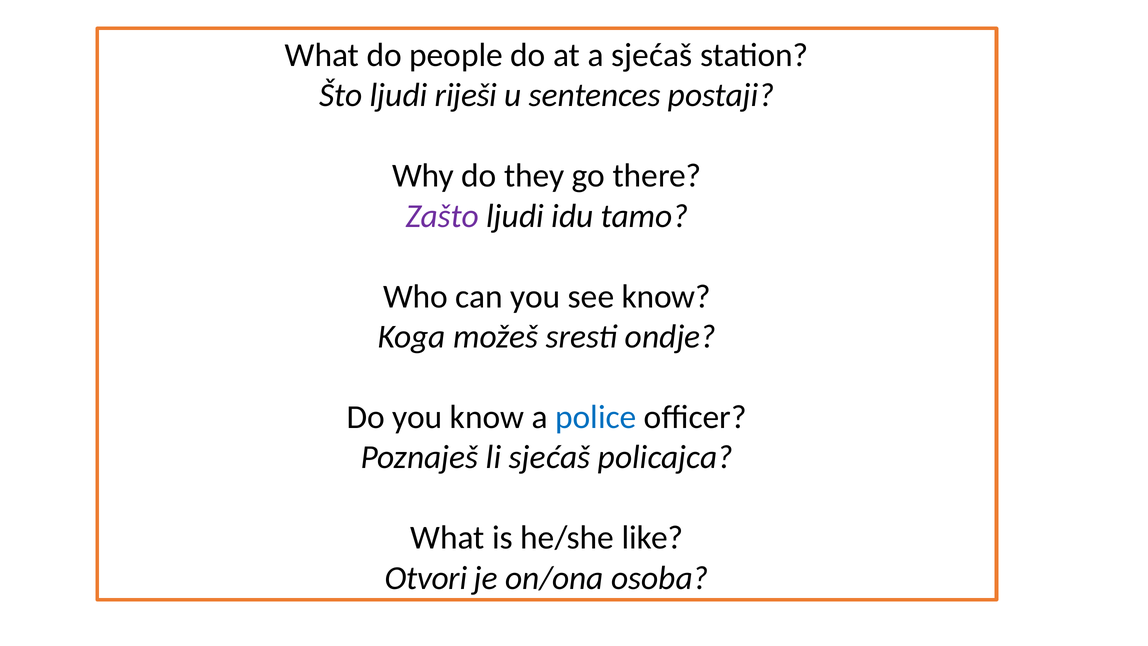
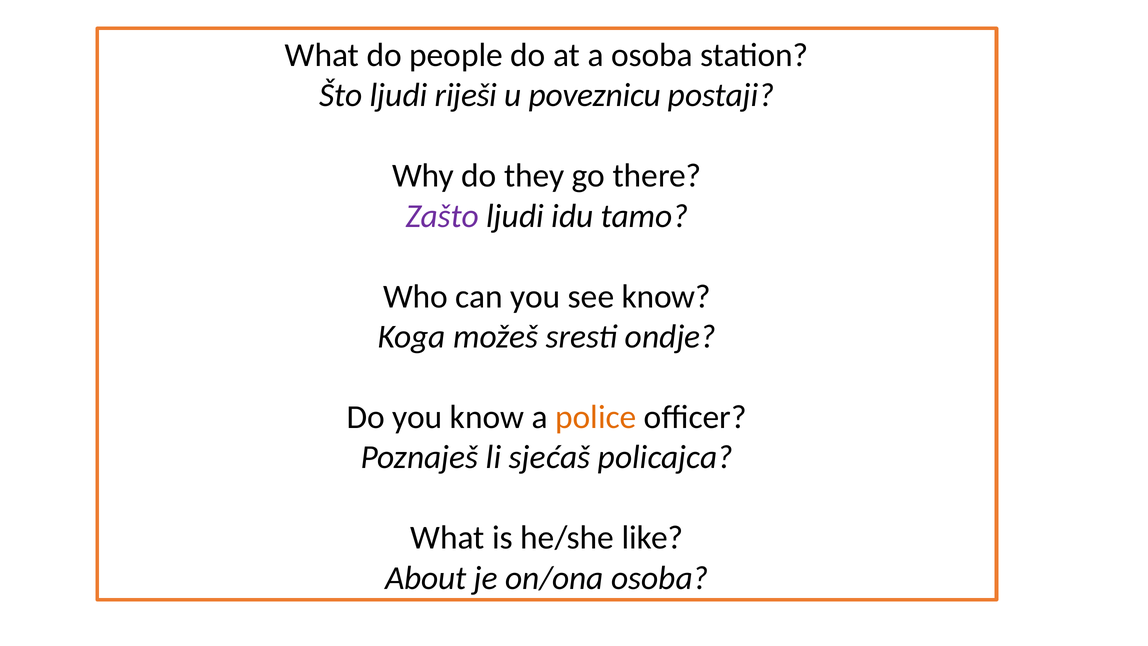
a sjećaš: sjećaš -> osoba
sentences: sentences -> poveznicu
police colour: blue -> orange
Otvori: Otvori -> About
